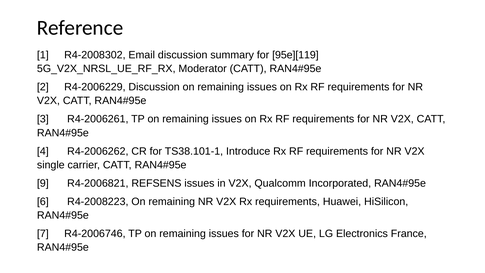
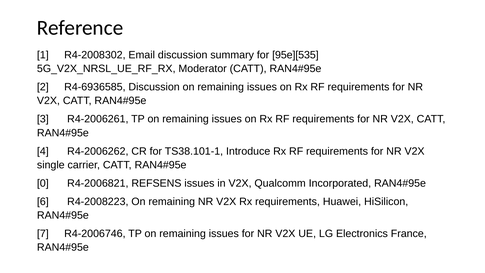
95e][119: 95e][119 -> 95e][535
R4-2006229: R4-2006229 -> R4-6936585
9: 9 -> 0
